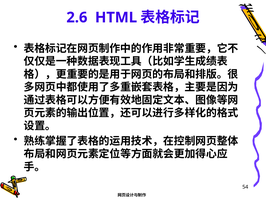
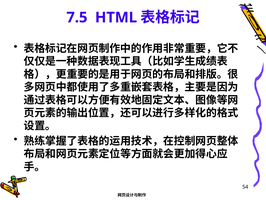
2.6: 2.6 -> 7.5
